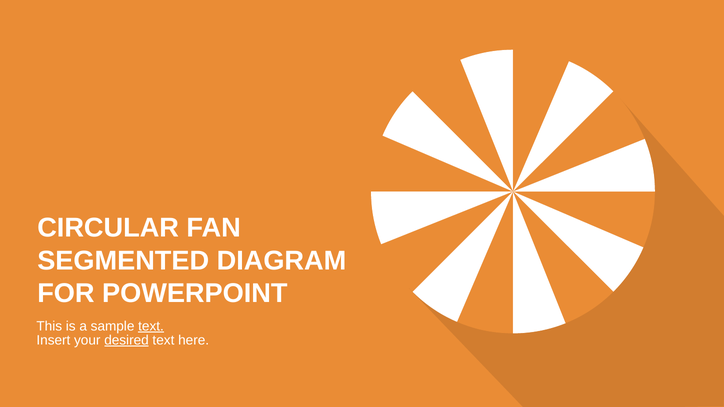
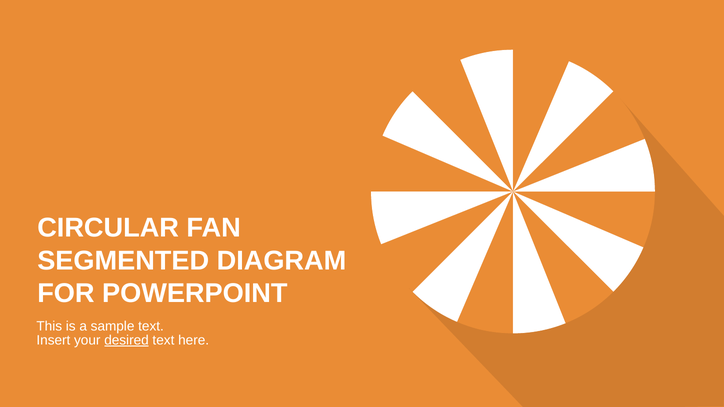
text at (151, 326) underline: present -> none
